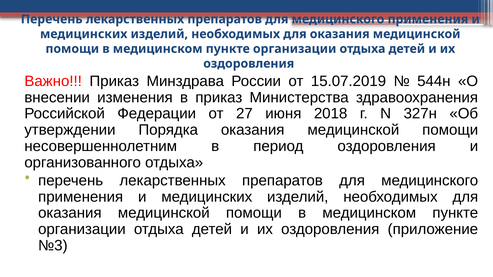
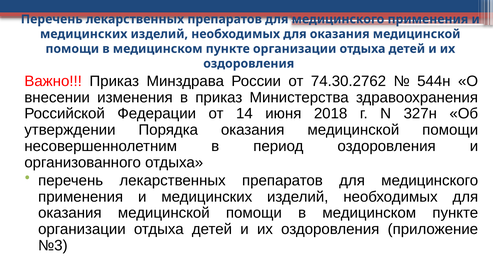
15.07.2019: 15.07.2019 -> 74.30.2762
27: 27 -> 14
